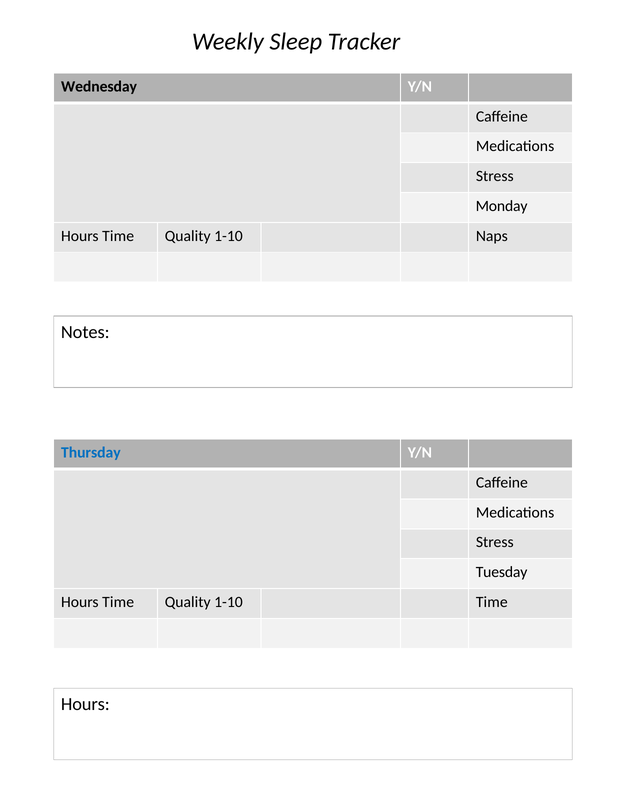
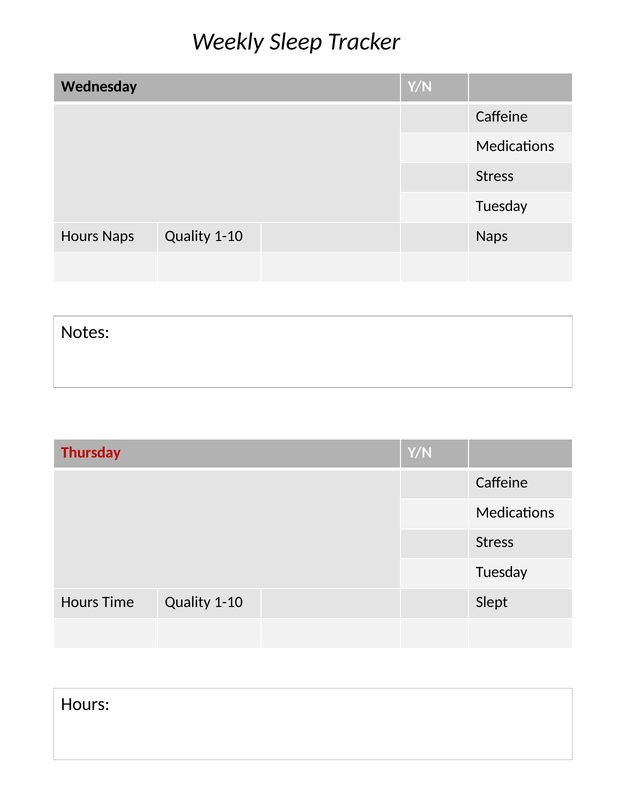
Monday at (502, 206): Monday -> Tuesday
Time at (118, 236): Time -> Naps
Thursday colour: blue -> red
1-10 Time: Time -> Slept
